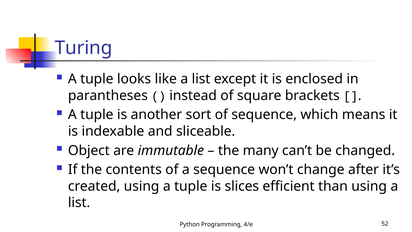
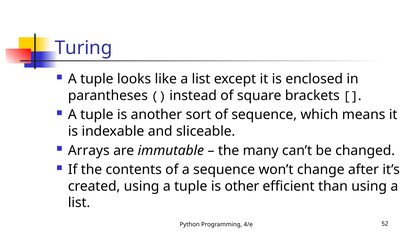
Object: Object -> Arrays
slices: slices -> other
